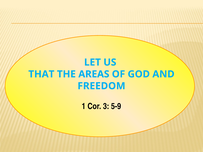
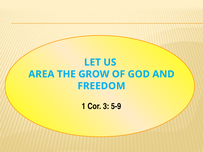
THAT: THAT -> AREA
AREAS: AREAS -> GROW
